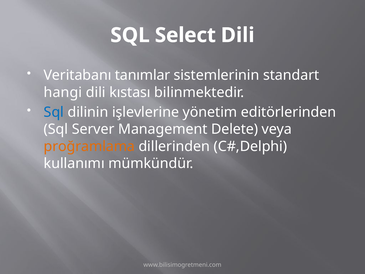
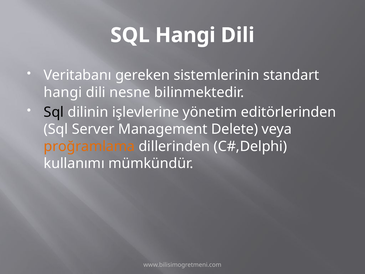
SQL Select: Select -> Hangi
tanımlar: tanımlar -> gereken
kıstası: kıstası -> nesne
Sql at (54, 112) colour: blue -> black
